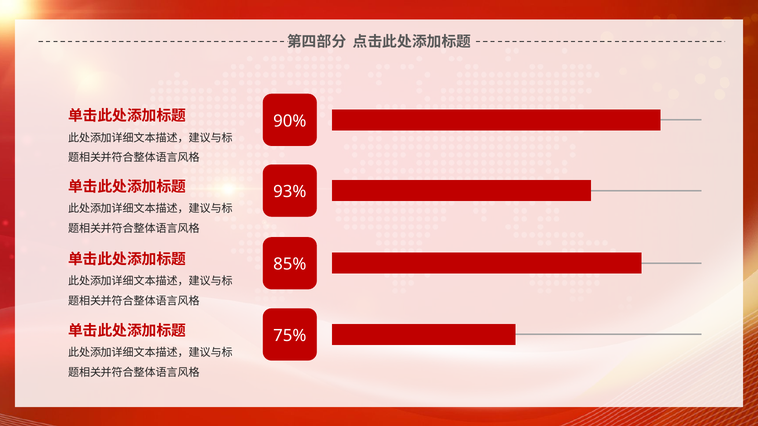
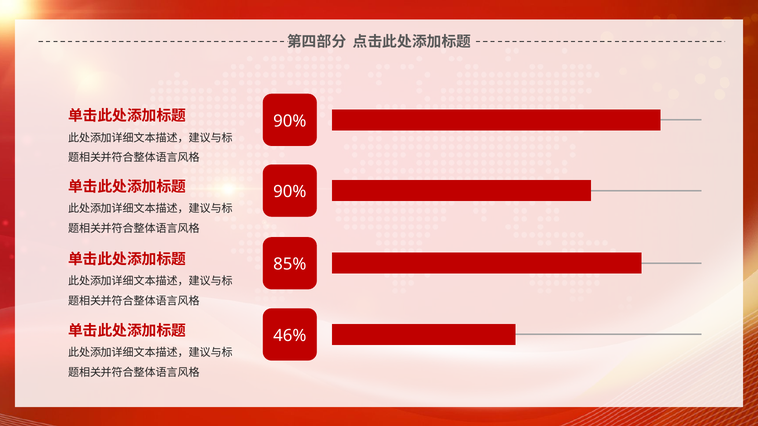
93% at (290, 192): 93% -> 90%
75%: 75% -> 46%
